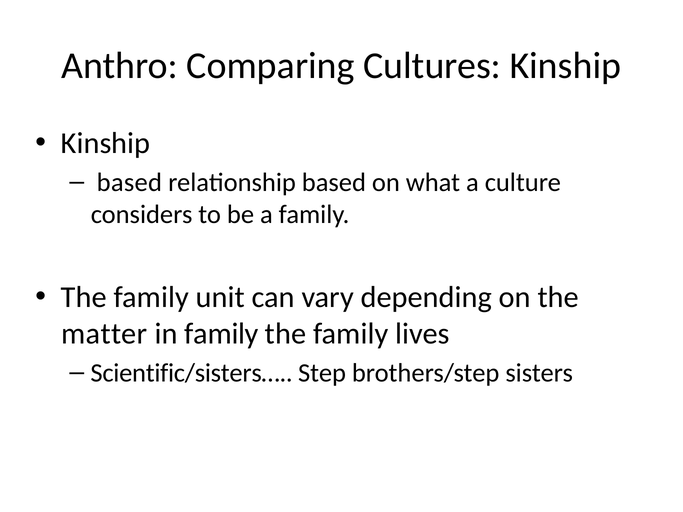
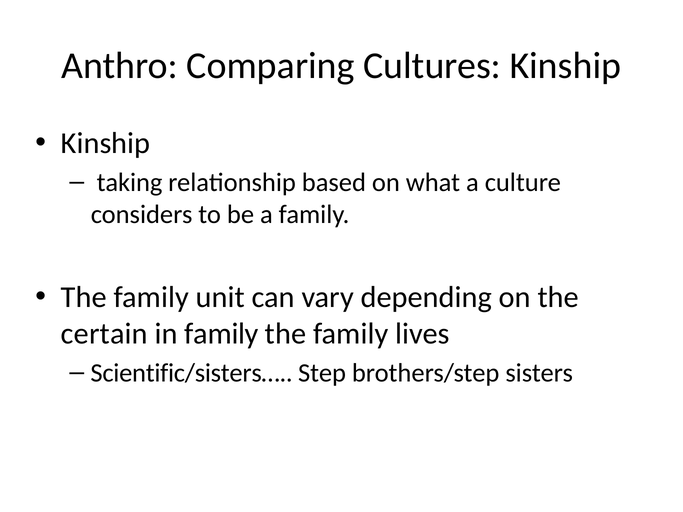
based at (129, 182): based -> taking
matter: matter -> certain
